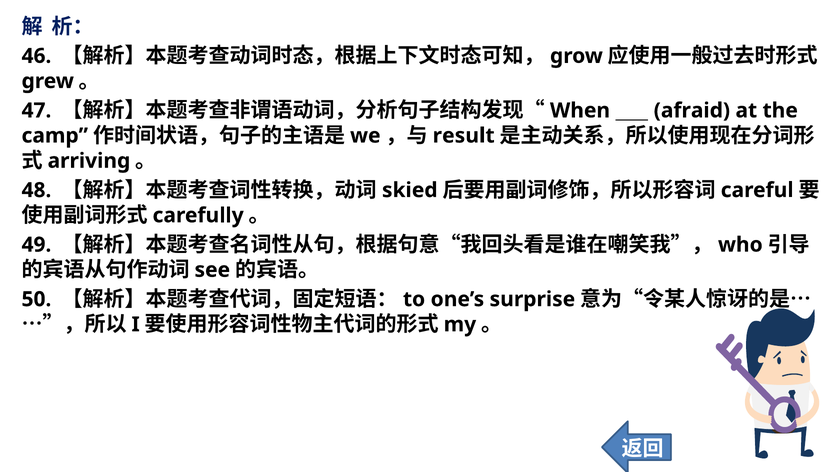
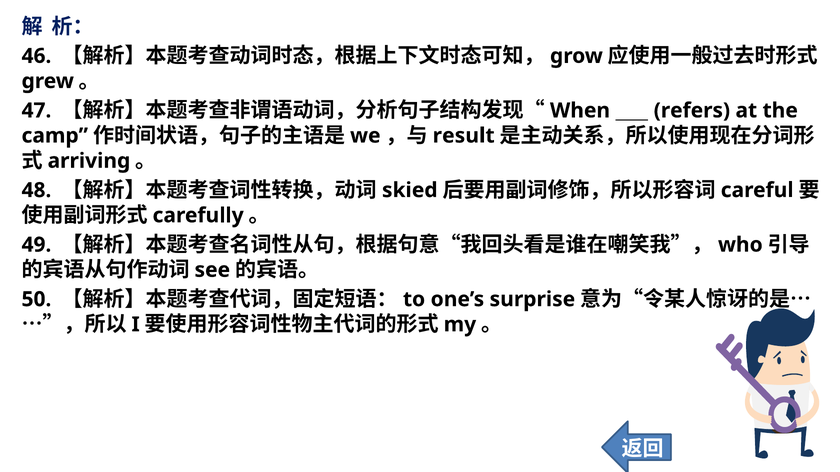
afraid: afraid -> refers
